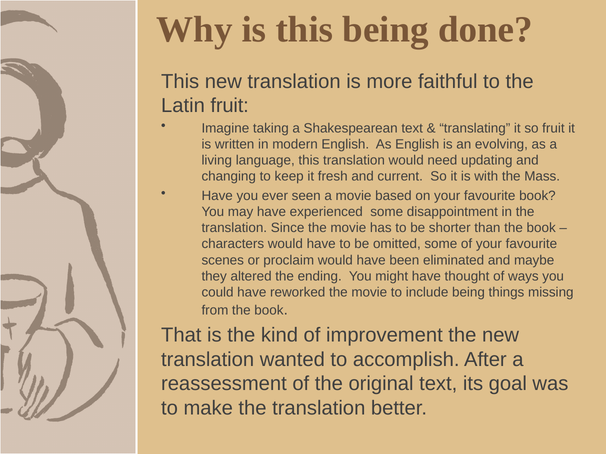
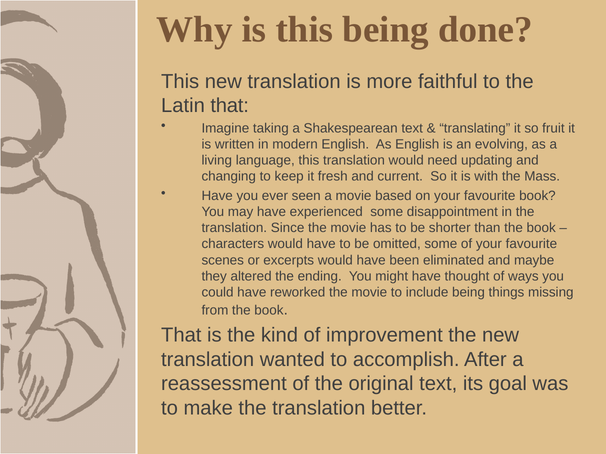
Latin fruit: fruit -> that
proclaim: proclaim -> excerpts
